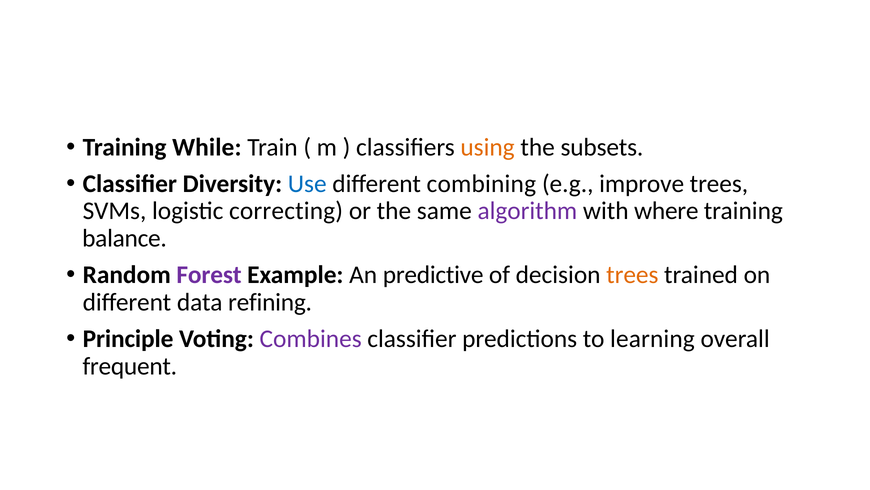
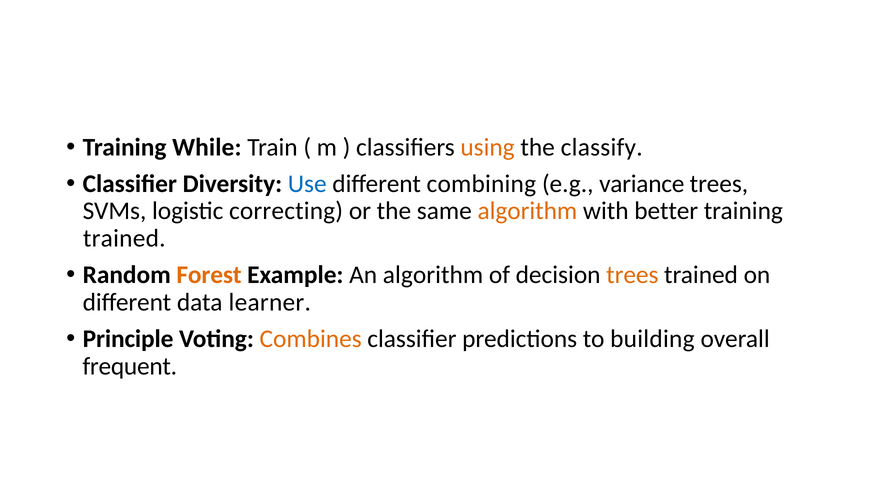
subsets: subsets -> classify
improve: improve -> variance
algorithm at (527, 211) colour: purple -> orange
where: where -> better
balance at (125, 238): balance -> trained
Forest colour: purple -> orange
An predictive: predictive -> algorithm
refining: refining -> learner
Combines colour: purple -> orange
learning: learning -> building
